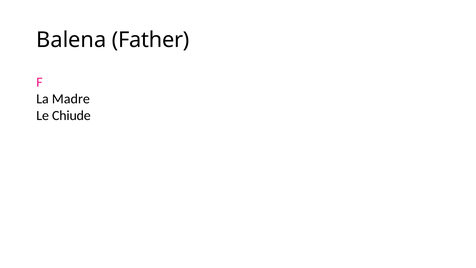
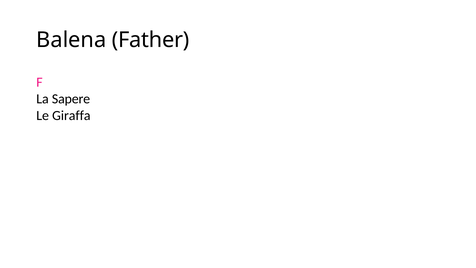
Madre: Madre -> Sapere
Chiude: Chiude -> Giraffa
